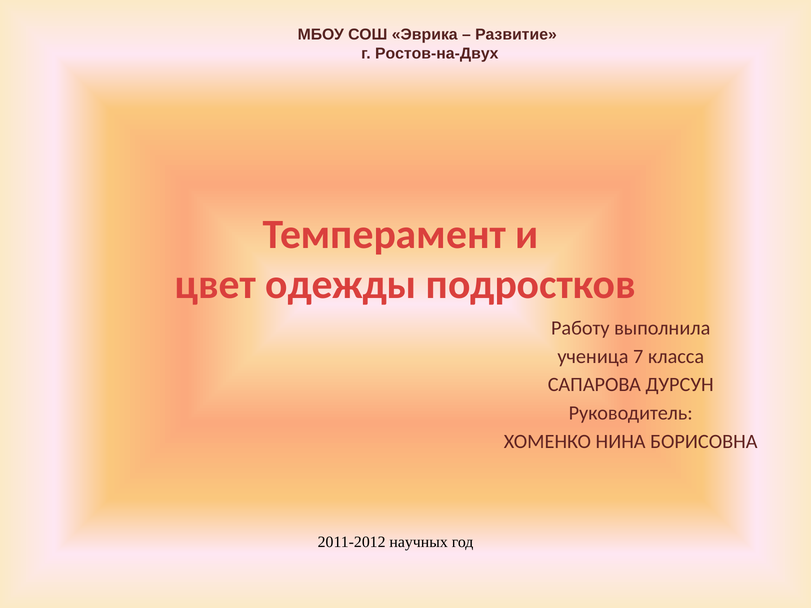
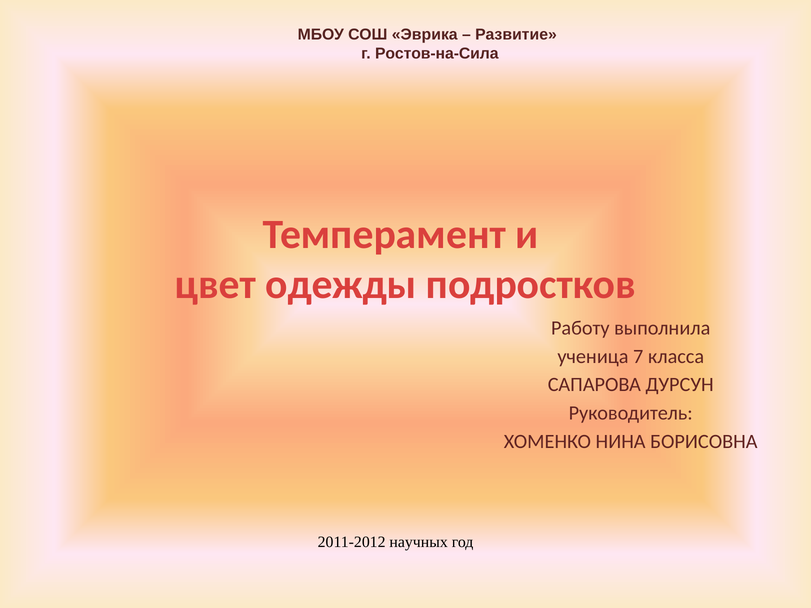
Ростов-на-Двух: Ростов-на-Двух -> Ростов-на-Сила
